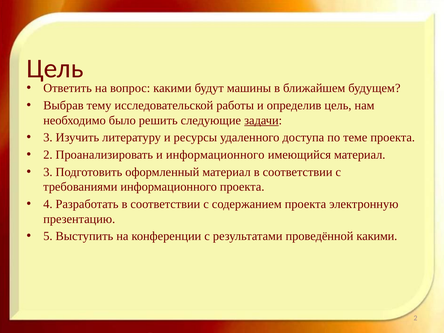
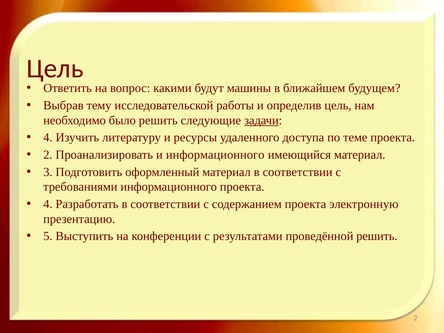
3 at (48, 138): 3 -> 4
проведённой какими: какими -> решить
